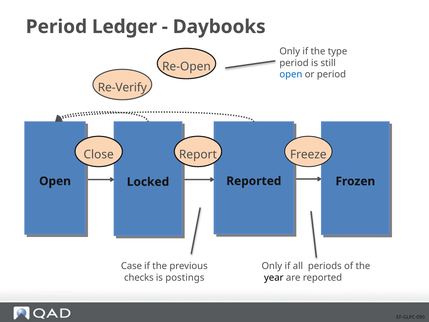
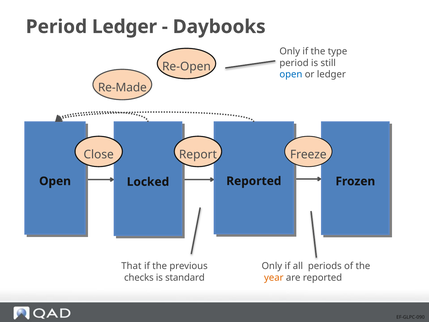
or period: period -> ledger
Re-Verify: Re-Verify -> Re-Made
Case: Case -> That
postings: postings -> standard
year colour: black -> orange
